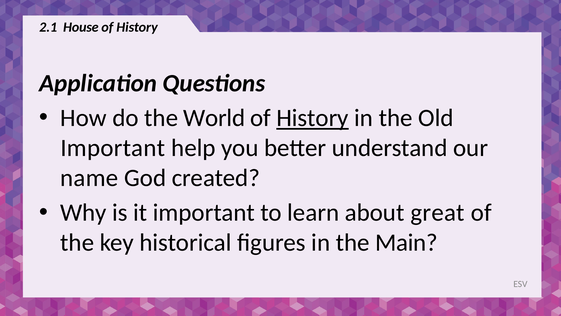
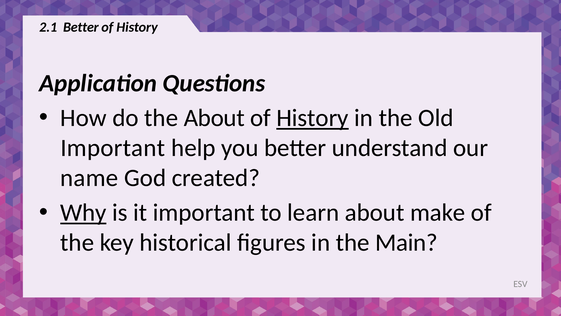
2.1 House: House -> Better
the World: World -> About
Why underline: none -> present
great: great -> make
